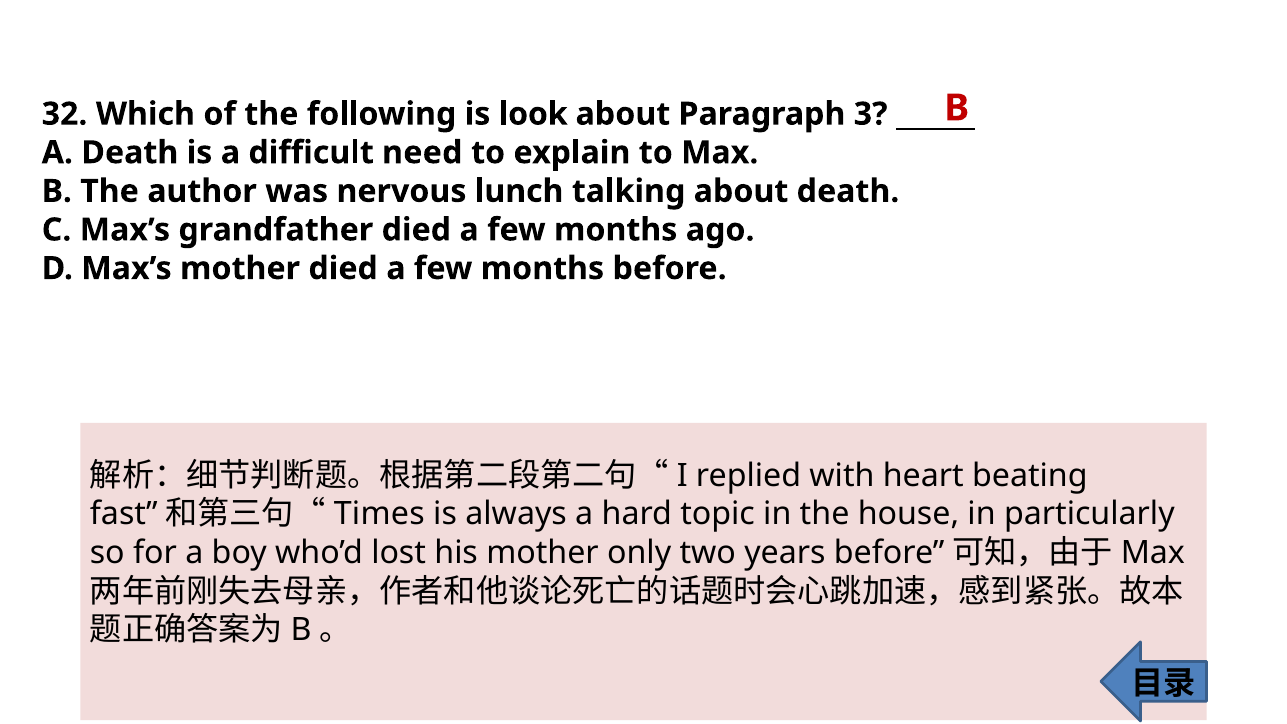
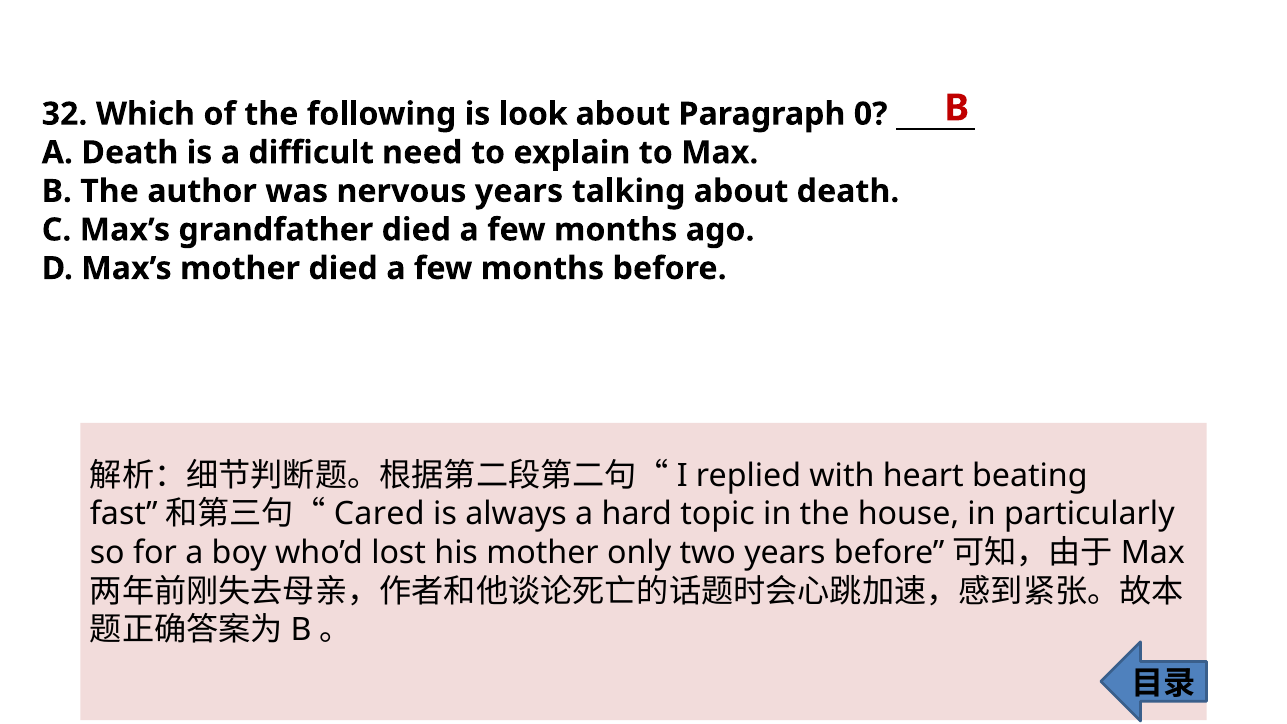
3: 3 -> 0
nervous lunch: lunch -> years
Times: Times -> Cared
